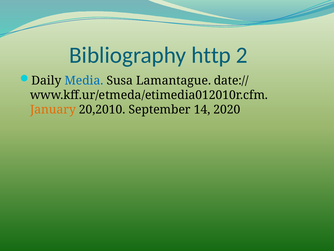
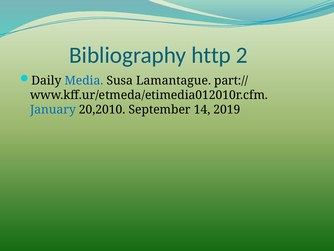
date://: date:// -> part://
January colour: orange -> blue
2020: 2020 -> 2019
